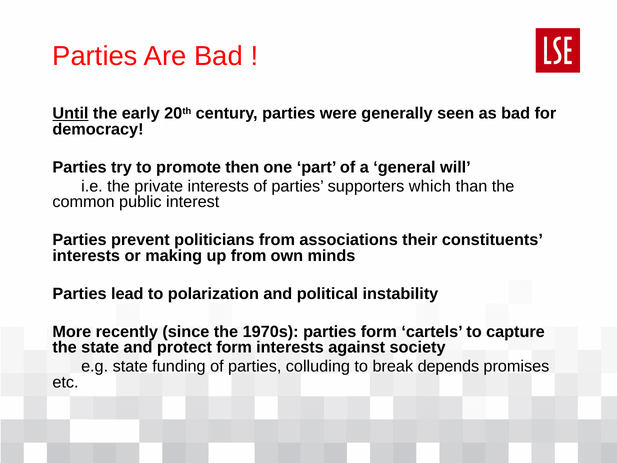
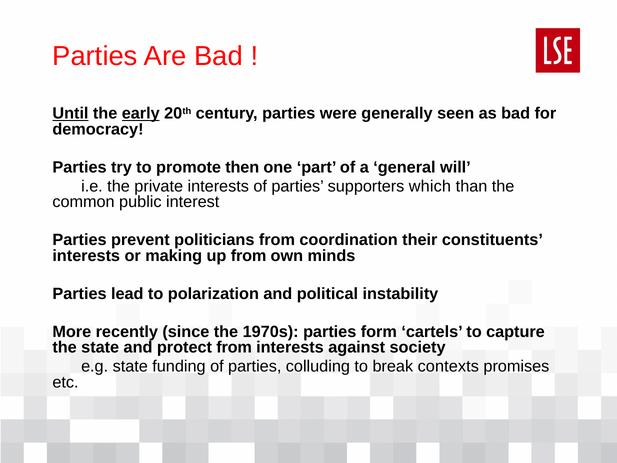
early underline: none -> present
associations: associations -> coordination
protect form: form -> from
depends: depends -> contexts
